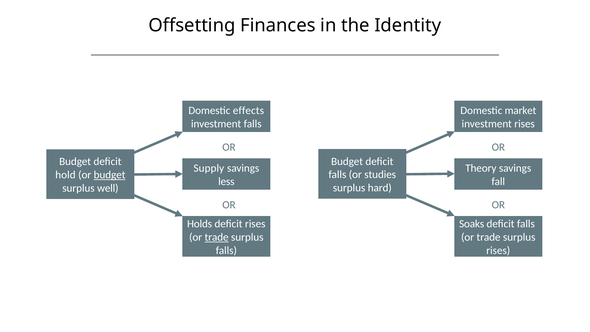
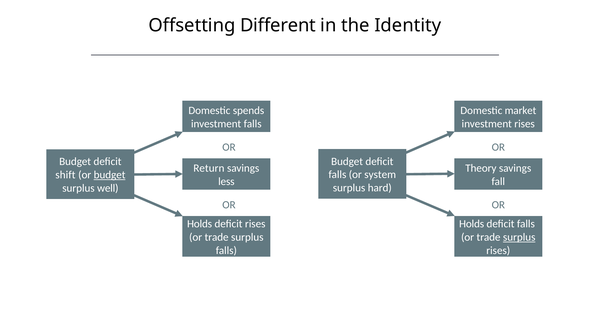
Finances: Finances -> Different
effects: effects -> spends
Supply: Supply -> Return
studies: studies -> system
hold: hold -> shift
Soaks at (472, 224): Soaks -> Holds
trade at (217, 237) underline: present -> none
surplus at (519, 237) underline: none -> present
